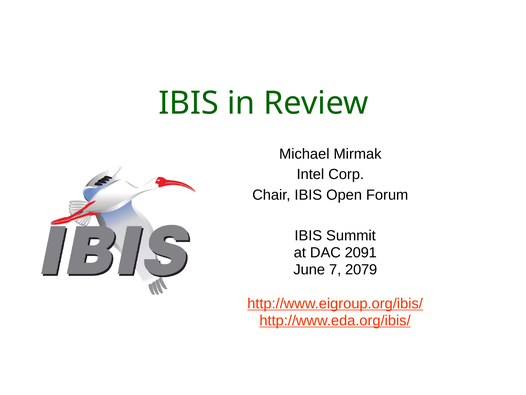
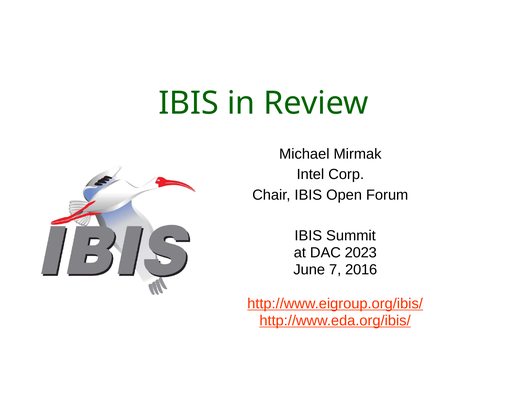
2091: 2091 -> 2023
2079: 2079 -> 2016
